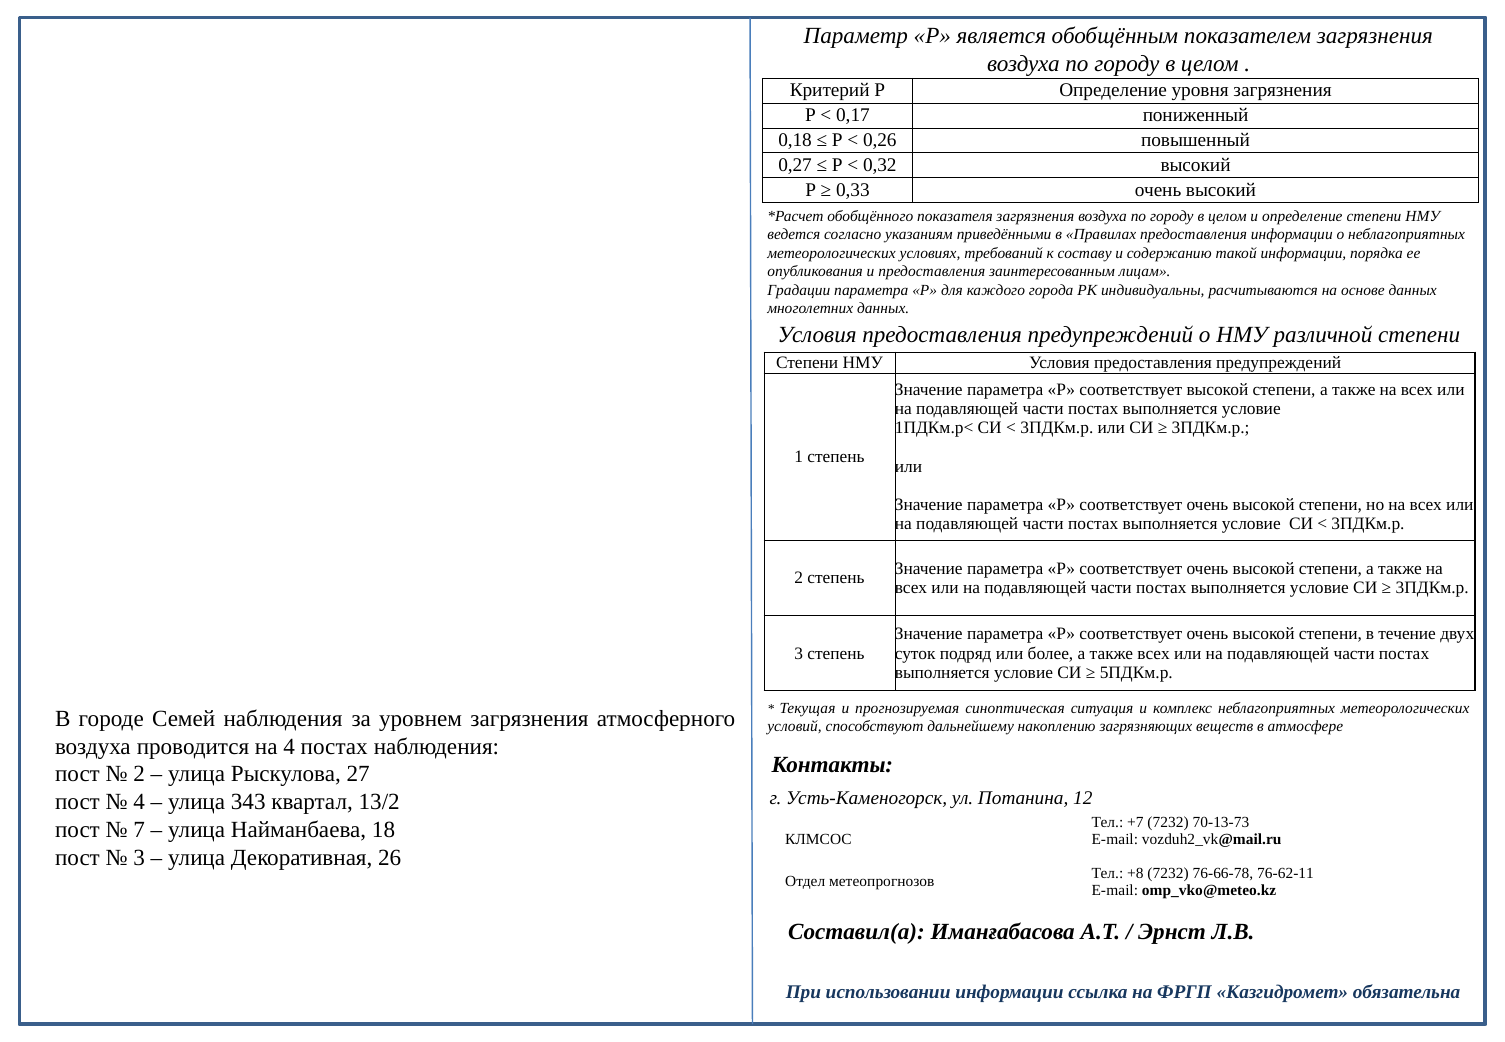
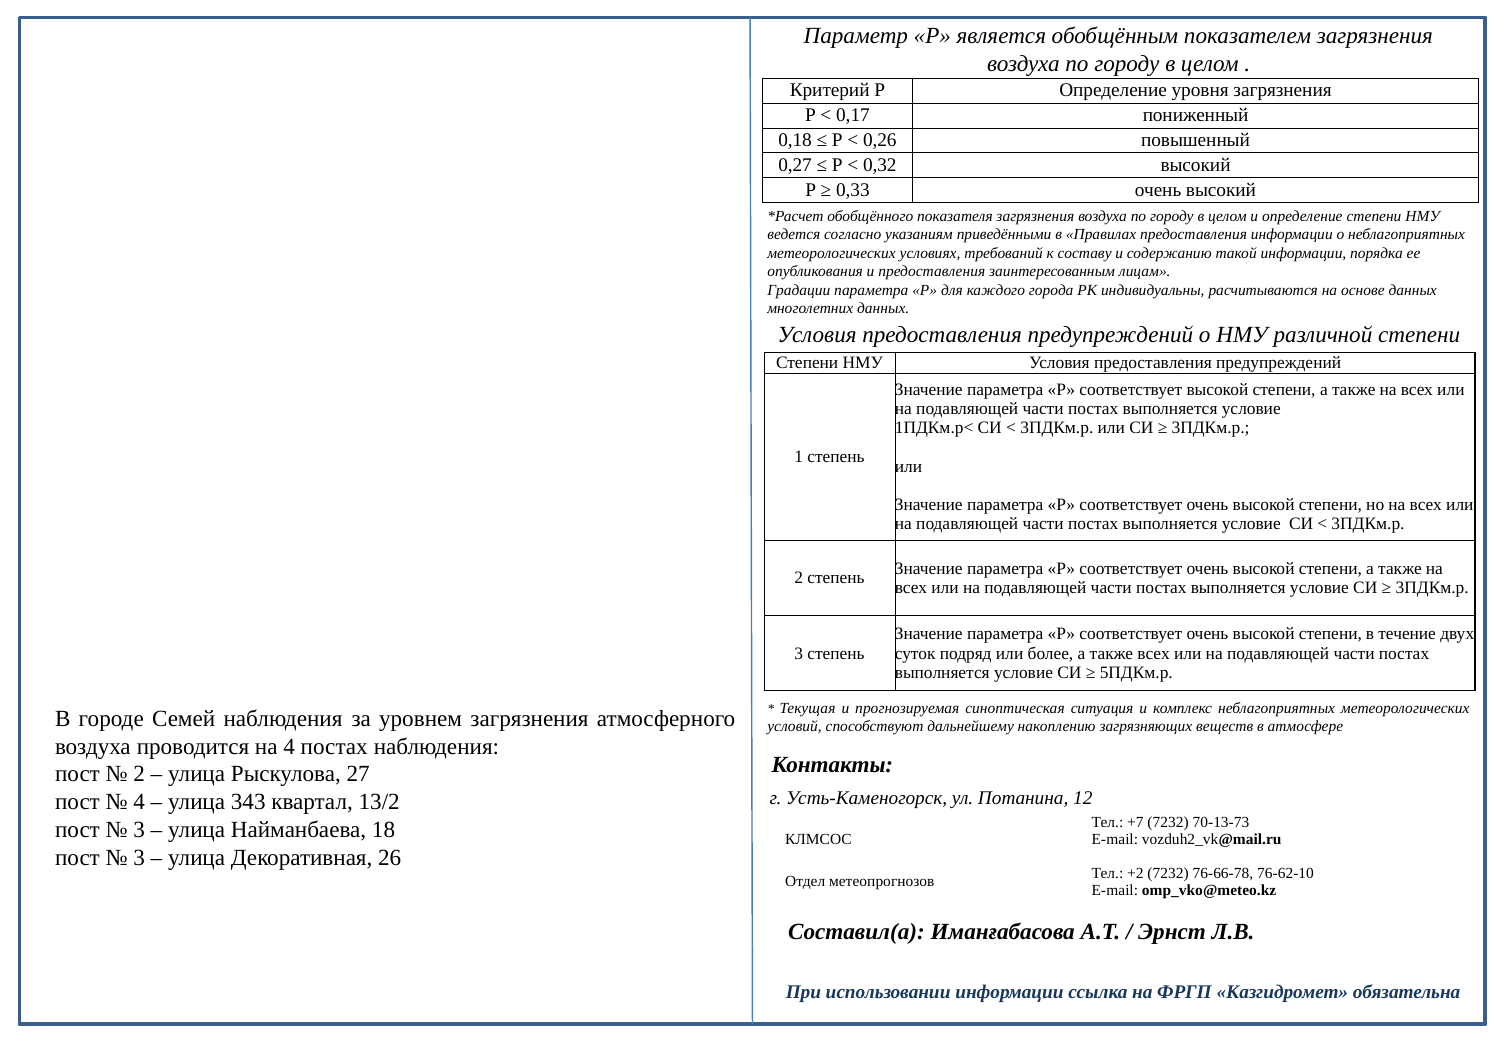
7 at (139, 830): 7 -> 3
+8: +8 -> +2
76-62-11: 76-62-11 -> 76-62-10
